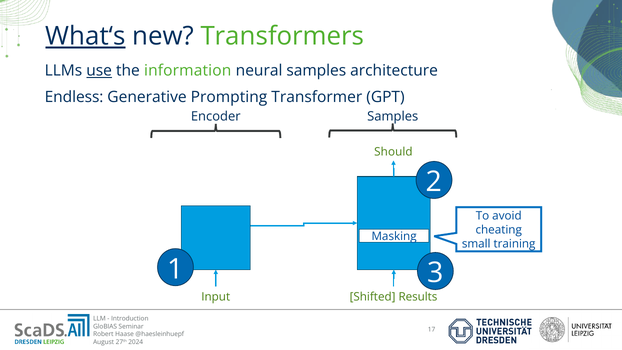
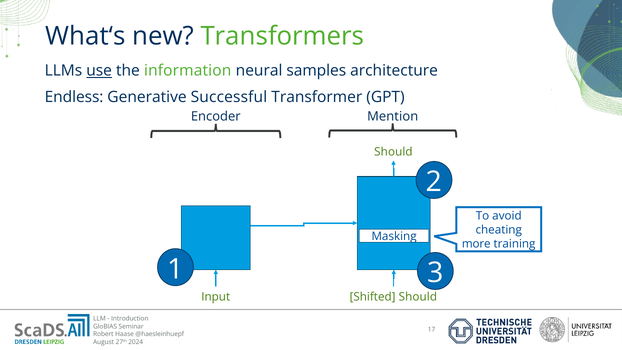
What‘s underline: present -> none
Prompting: Prompting -> Successful
Encoder Samples: Samples -> Mention
small: small -> more
Shifted Results: Results -> Should
